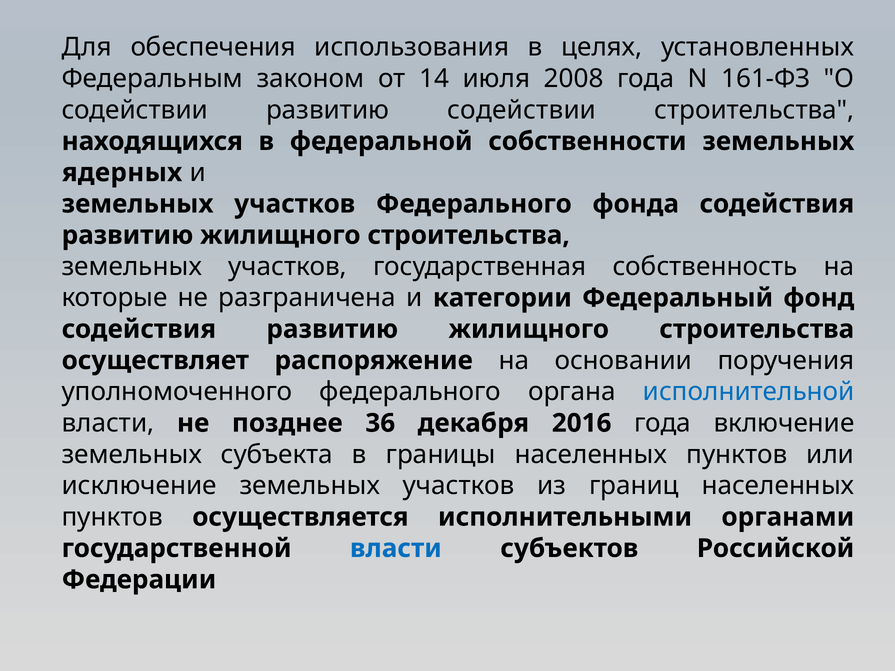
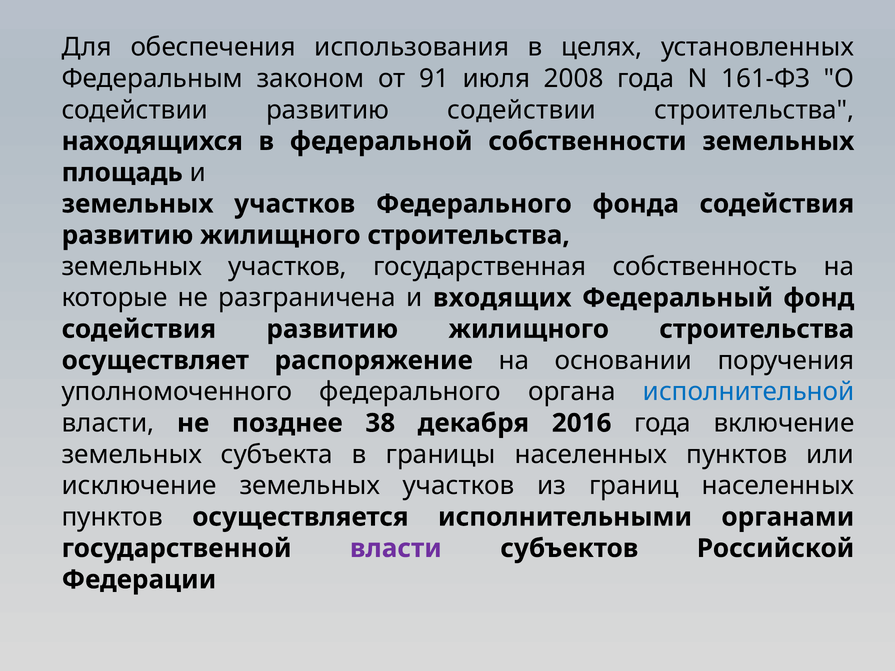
14: 14 -> 91
ядерных: ядерных -> площадь
категории: категории -> входящих
36: 36 -> 38
власти at (396, 549) colour: blue -> purple
